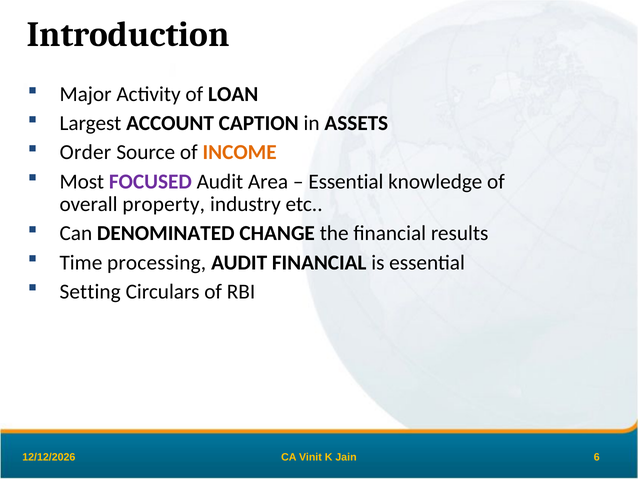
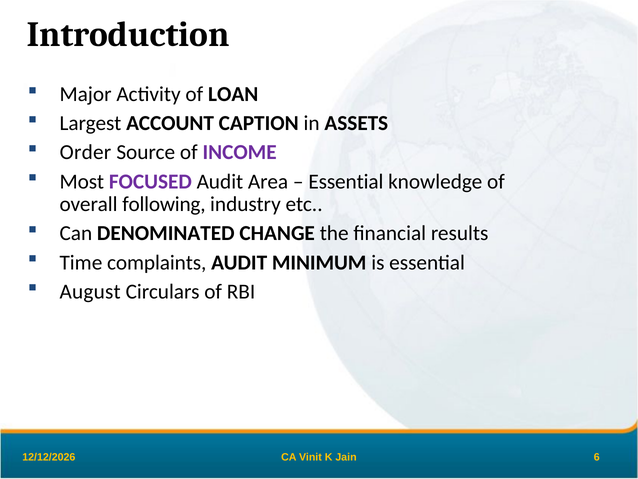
INCOME colour: orange -> purple
property: property -> following
processing: processing -> complaints
AUDIT FINANCIAL: FINANCIAL -> MINIMUM
Setting: Setting -> August
